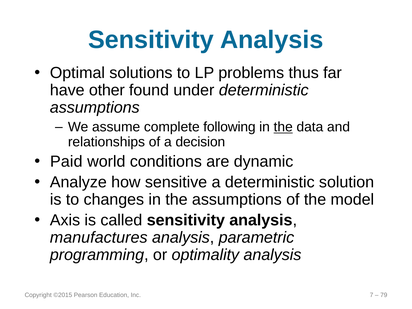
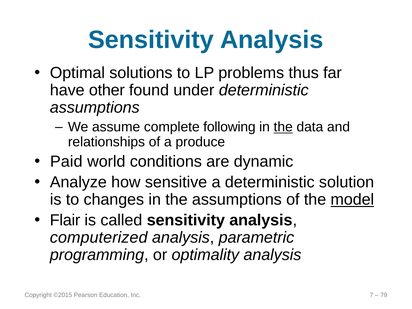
decision: decision -> produce
model underline: none -> present
Axis: Axis -> Flair
manufactures: manufactures -> computerized
